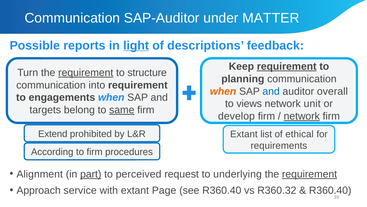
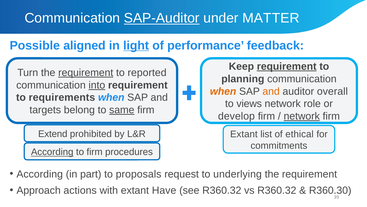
SAP-Auditor underline: none -> present
reports: reports -> aligned
descriptions: descriptions -> performance
structure: structure -> reported
into underline: none -> present
and at (271, 91) colour: blue -> orange
engagements: engagements -> requirements
unit: unit -> role
requirements: requirements -> commitments
According at (52, 152) underline: none -> present
Alignment at (40, 174): Alignment -> According
part underline: present -> none
perceived: perceived -> proposals
requirement at (310, 174) underline: present -> none
service: service -> actions
Page: Page -> Have
see R360.40: R360.40 -> R360.32
R360.40 at (330, 190): R360.40 -> R360.30
